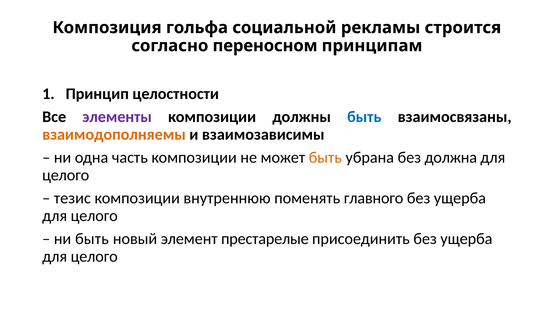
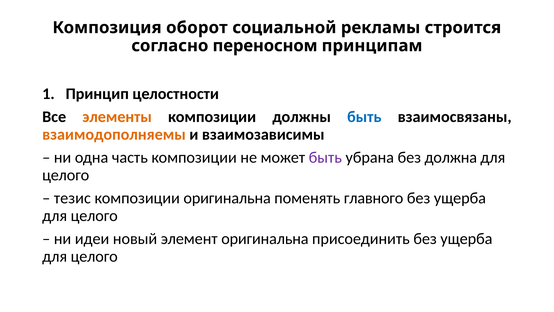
гольфа: гольфа -> оборот
элементы colour: purple -> orange
быть at (325, 157) colour: orange -> purple
композиции внутреннюю: внутреннюю -> оригинальна
ни быть: быть -> идеи
элемент престарелые: престарелые -> оригинальна
